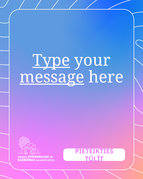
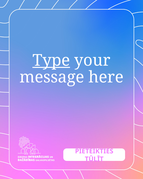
message underline: present -> none
